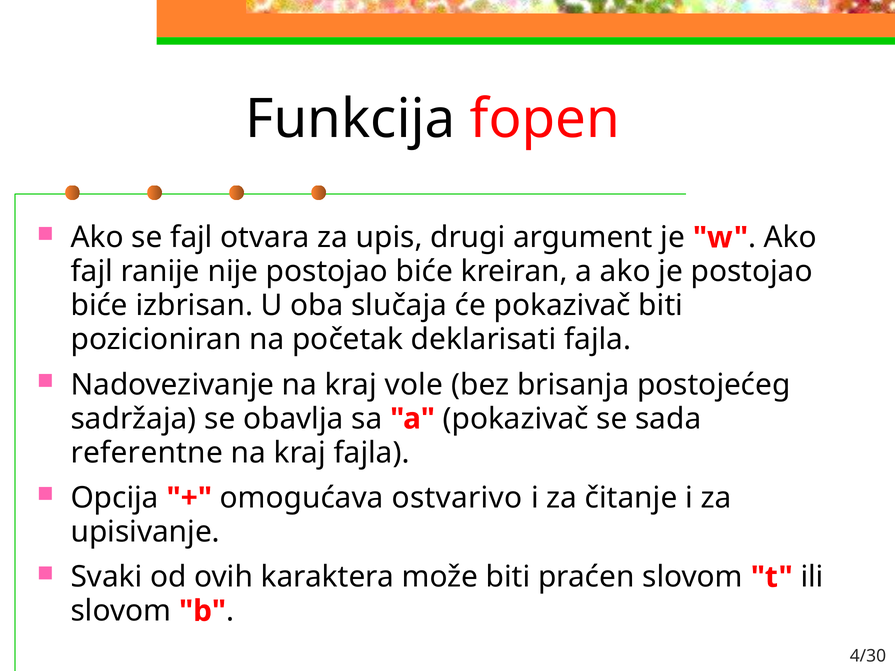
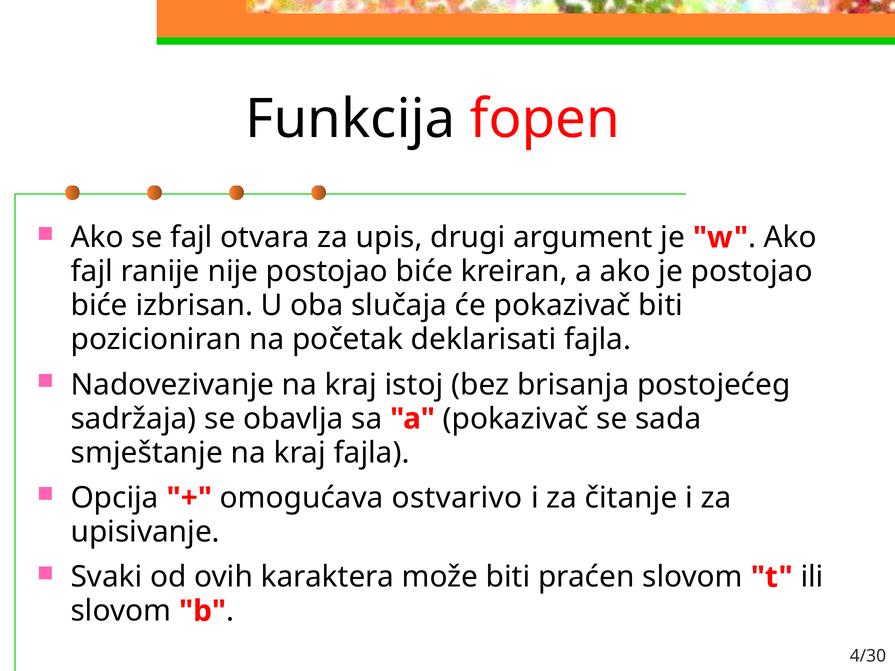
vole: vole -> istoj
referentne: referentne -> smještanje
